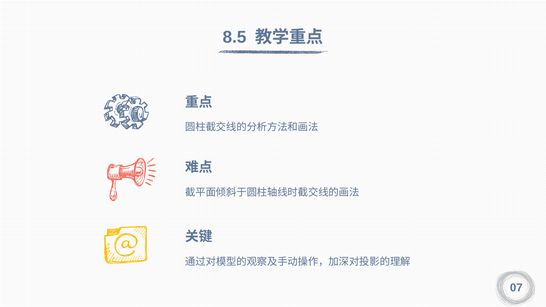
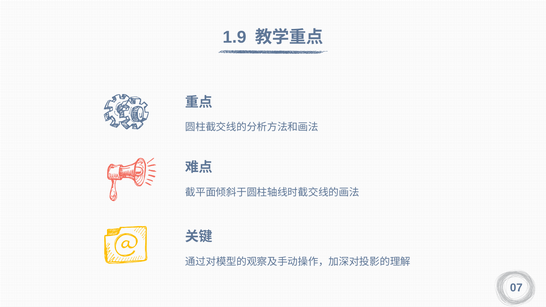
8.5: 8.5 -> 1.9
